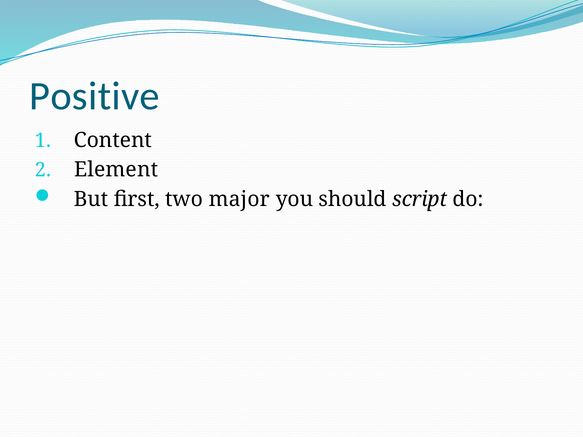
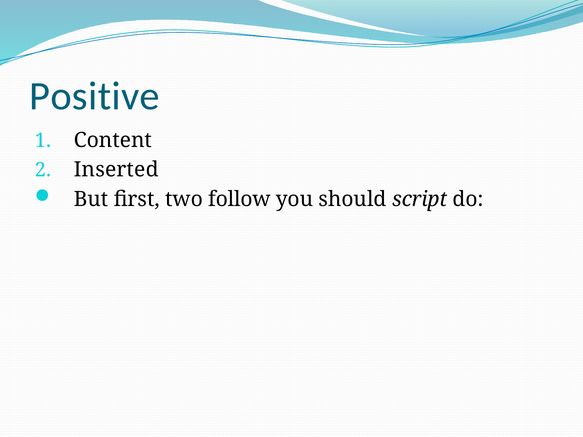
Element: Element -> Inserted
major: major -> follow
